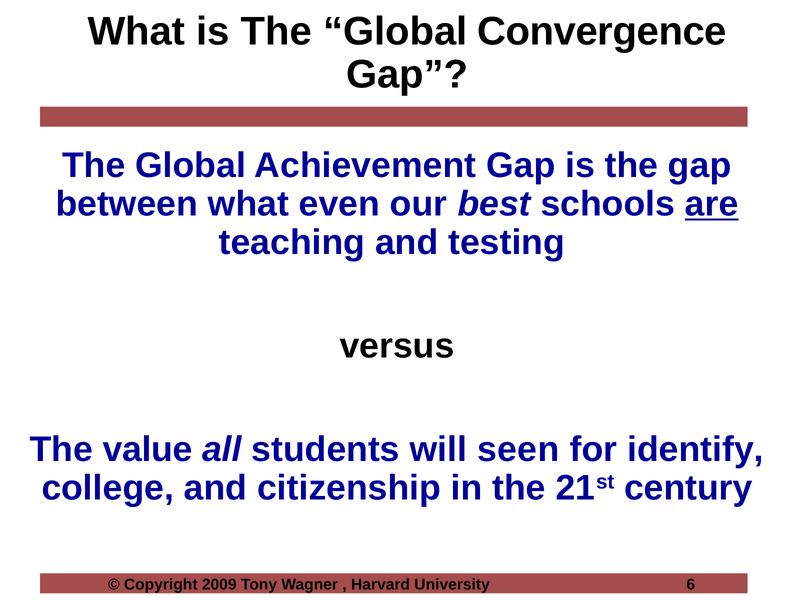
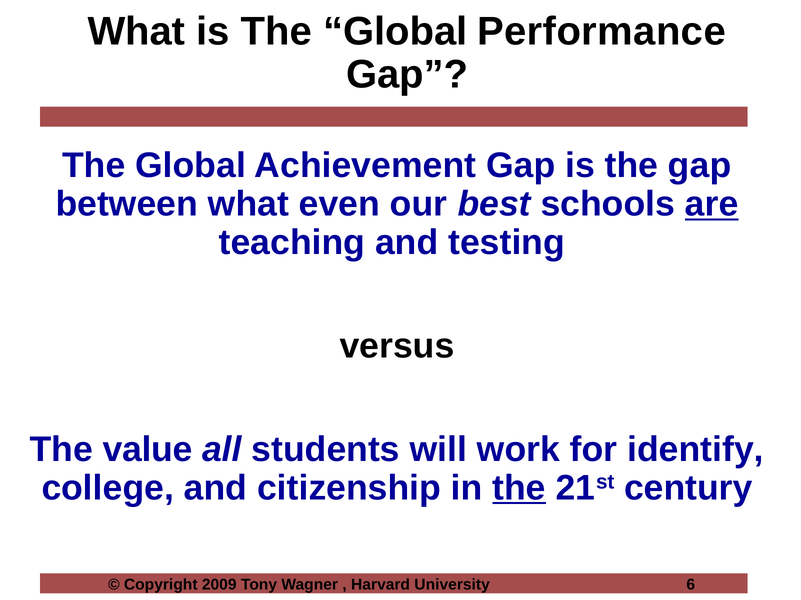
Convergence: Convergence -> Performance
seen: seen -> work
the at (519, 488) underline: none -> present
